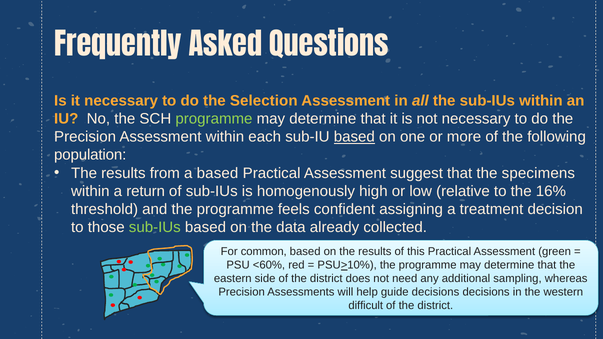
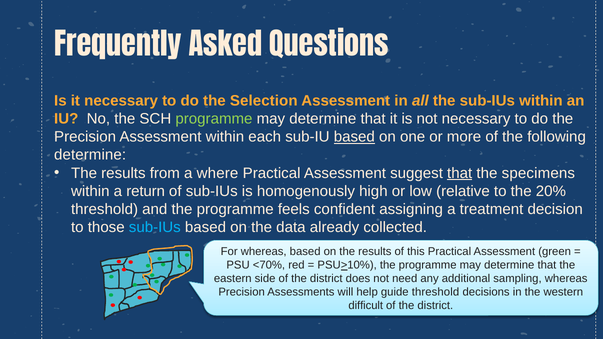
population at (90, 155): population -> determine
a based: based -> where
that at (460, 173) underline: none -> present
16%: 16% -> 20%
sub-IUs at (155, 227) colour: light green -> light blue
For common: common -> whereas
<60%: <60% -> <70%
guide decisions: decisions -> threshold
